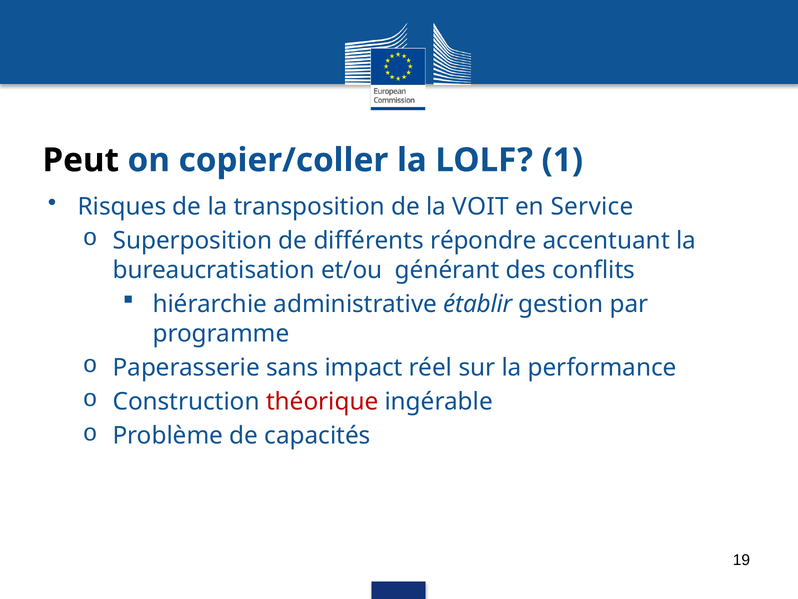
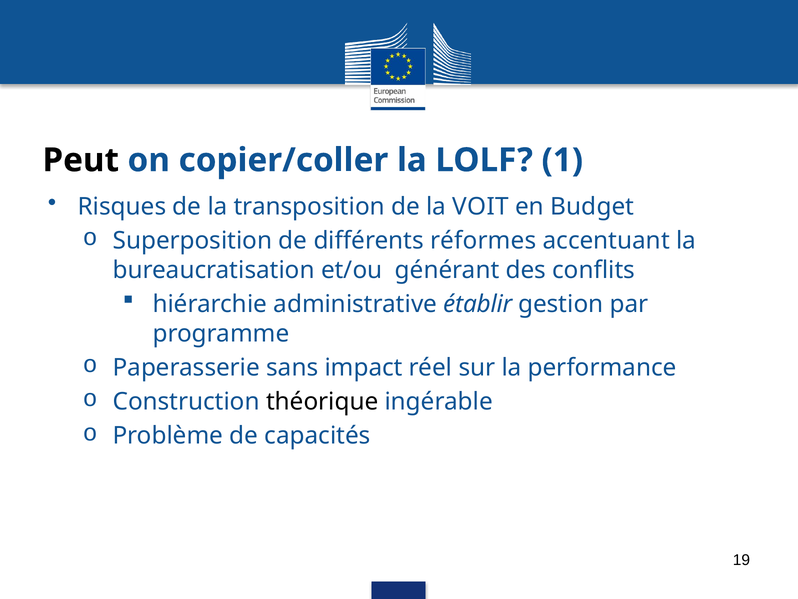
Service: Service -> Budget
répondre: répondre -> réformes
théorique colour: red -> black
